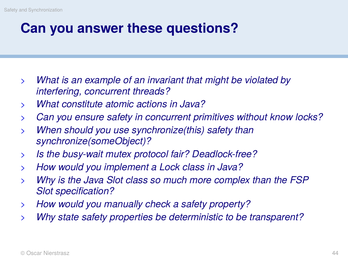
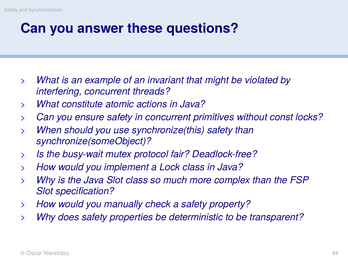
know: know -> const
state: state -> does
